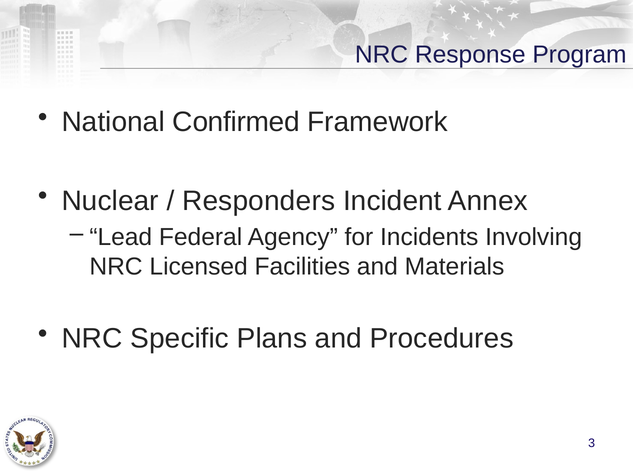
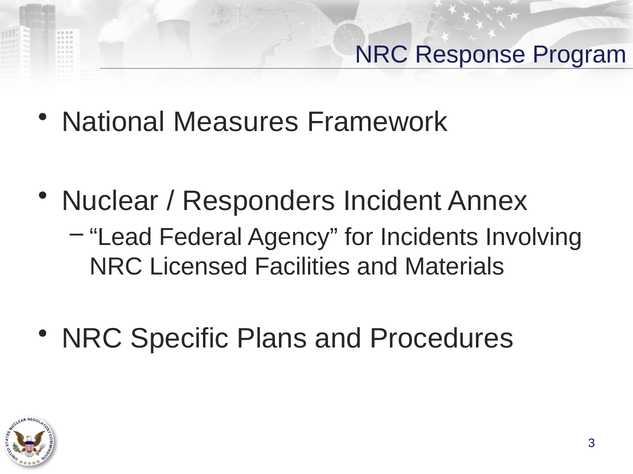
Confirmed: Confirmed -> Measures
